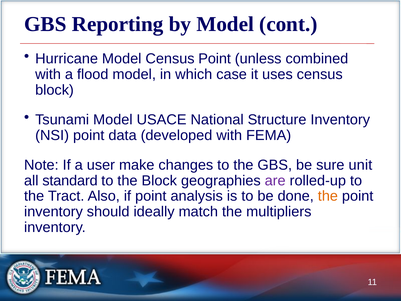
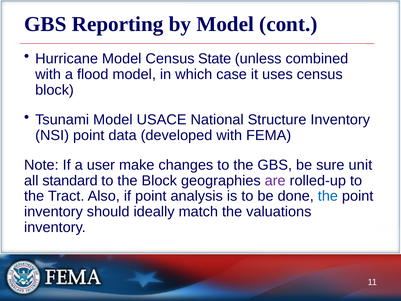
Census Point: Point -> State
the at (328, 196) colour: orange -> blue
multipliers: multipliers -> valuations
